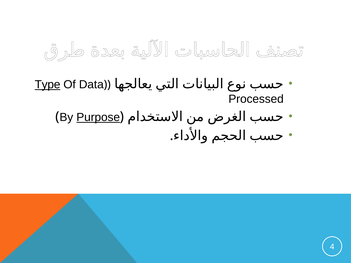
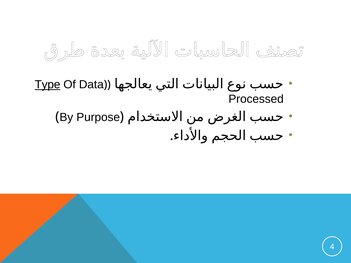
Purpose underline: present -> none
